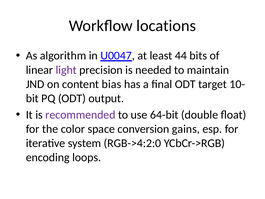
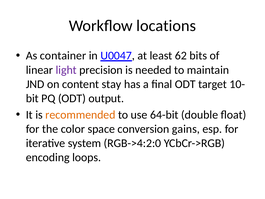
algorithm: algorithm -> container
44: 44 -> 62
bias: bias -> stay
recommended colour: purple -> orange
